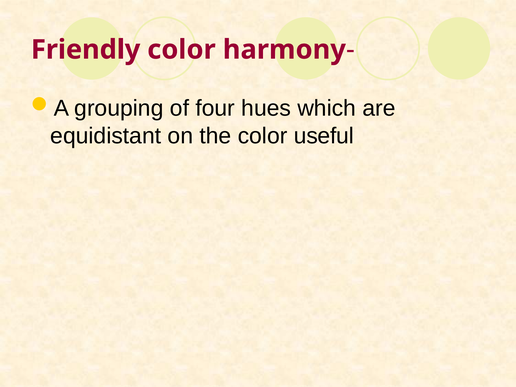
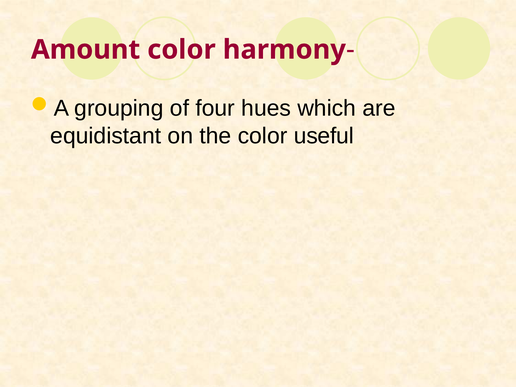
Friendly: Friendly -> Amount
